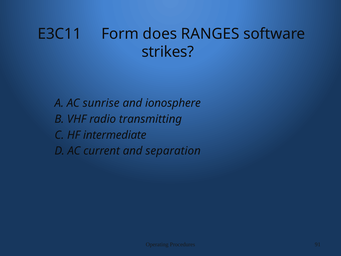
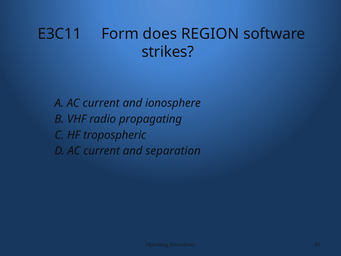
RANGES: RANGES -> REGION
A AC sunrise: sunrise -> current
transmitting: transmitting -> propagating
intermediate: intermediate -> tropospheric
